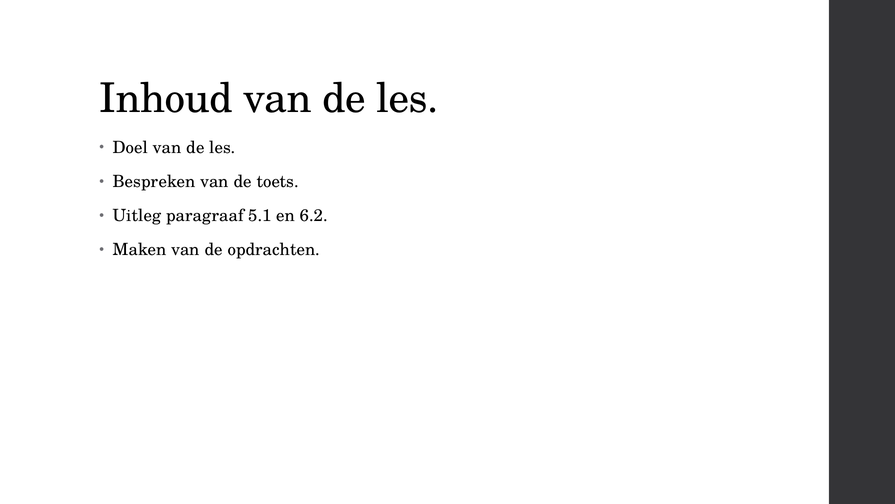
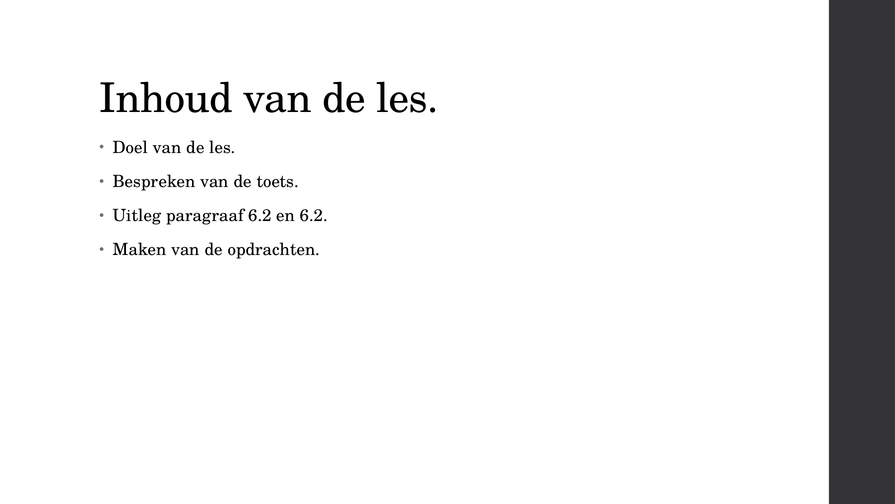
paragraaf 5.1: 5.1 -> 6.2
